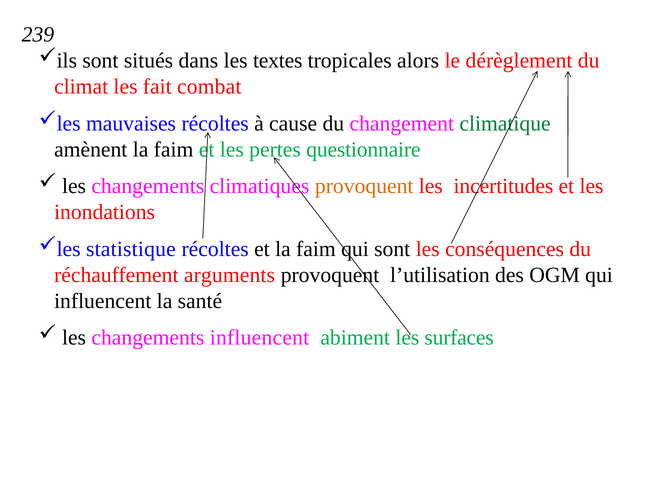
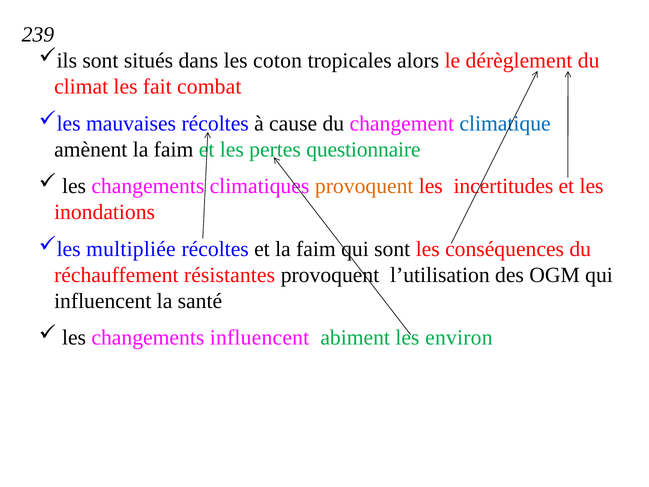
textes: textes -> coton
climatique colour: green -> blue
statistique: statistique -> multipliée
arguments: arguments -> résistantes
surfaces: surfaces -> environ
